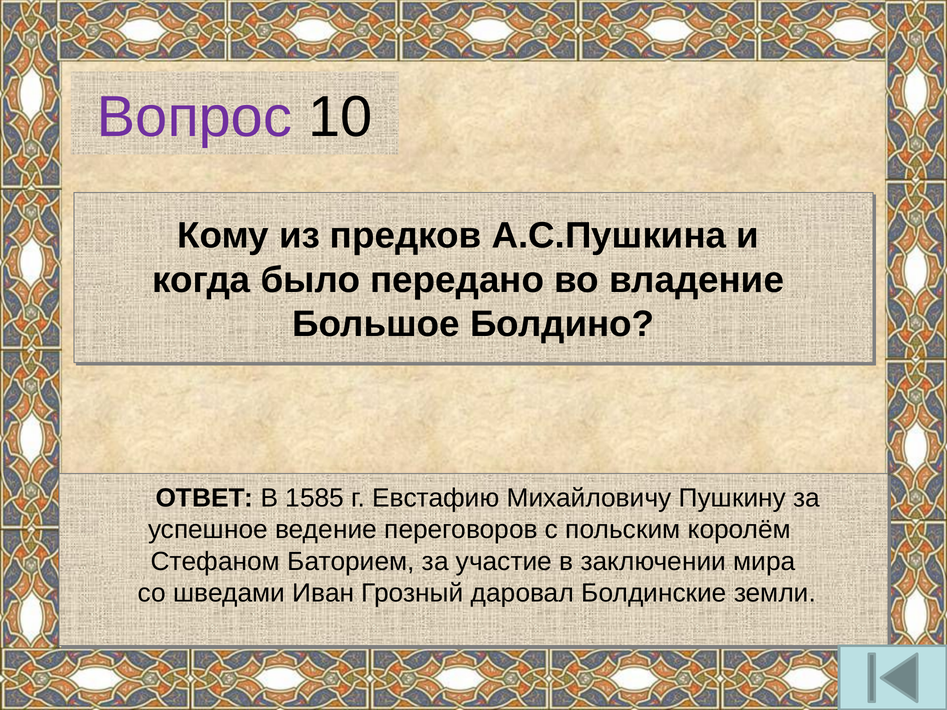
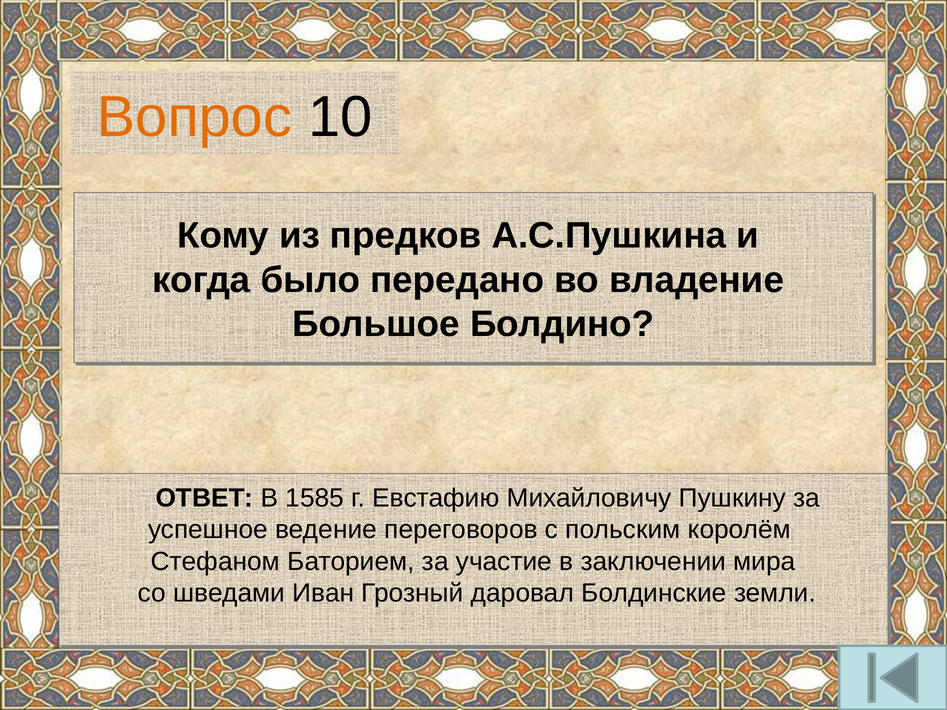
Вопрос colour: purple -> orange
